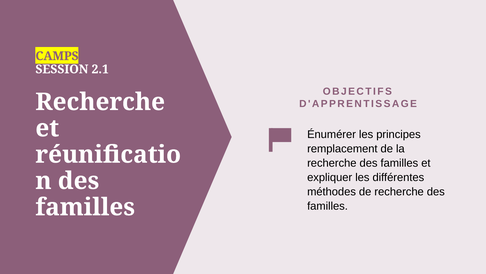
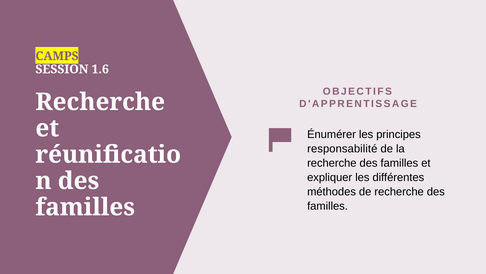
2.1: 2.1 -> 1.6
remplacement: remplacement -> responsabilité
